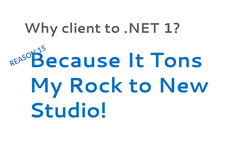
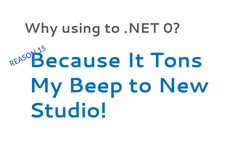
client: client -> using
.NET 1: 1 -> 0
Rock: Rock -> Beep
